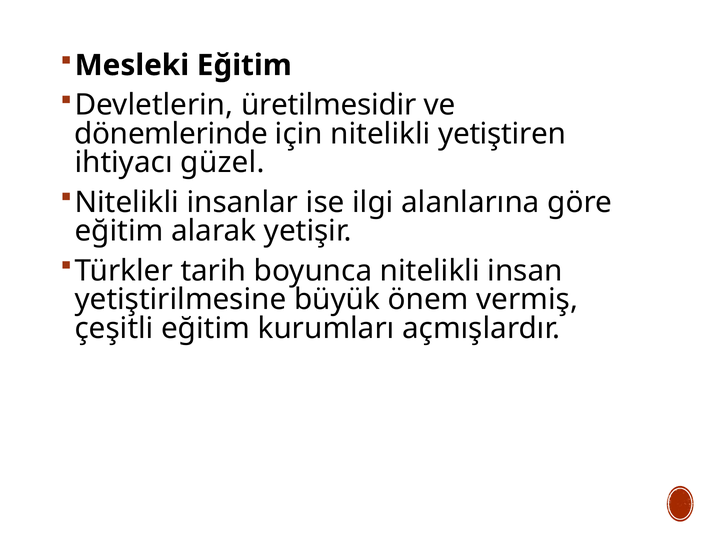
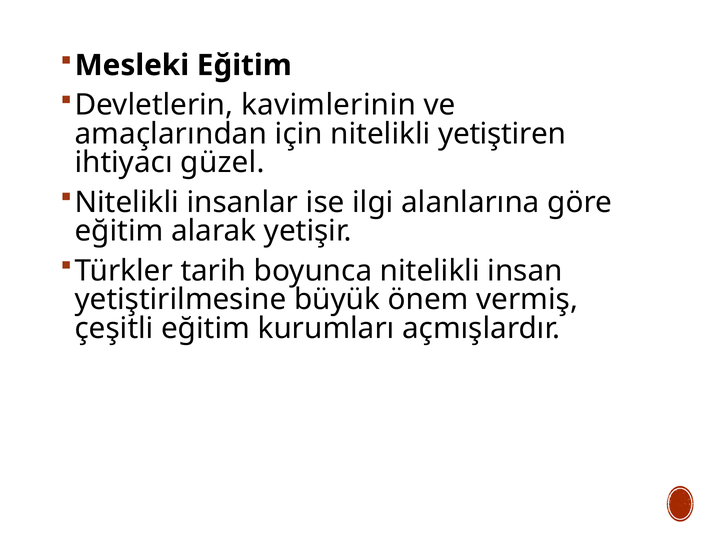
üretilmesidir: üretilmesidir -> kavimlerinin
dönemlerinde: dönemlerinde -> amaçlarından
